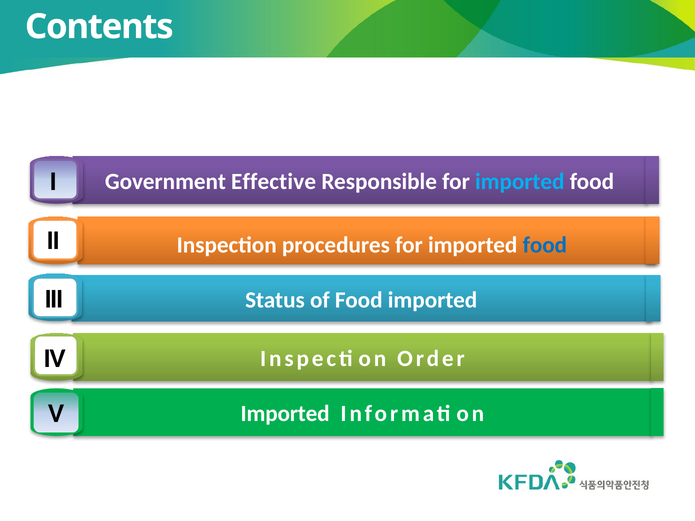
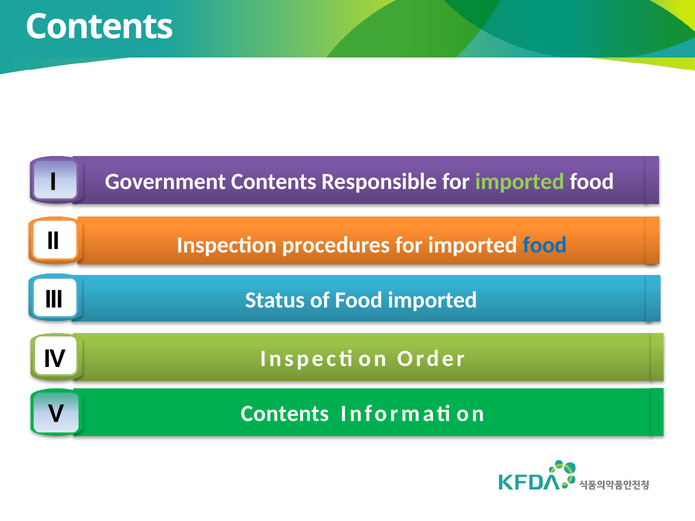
Government Effective: Effective -> Contents
imported at (520, 182) colour: light blue -> light green
Imported at (285, 414): Imported -> Contents
